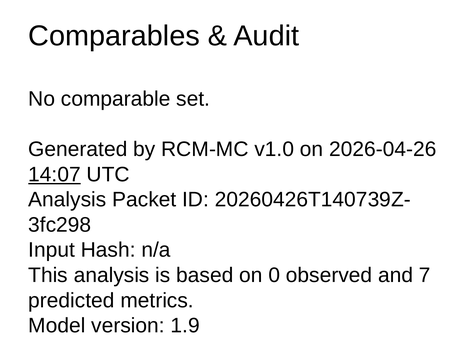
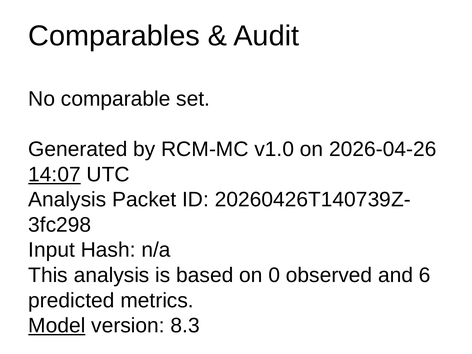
7: 7 -> 6
Model underline: none -> present
1.9: 1.9 -> 8.3
